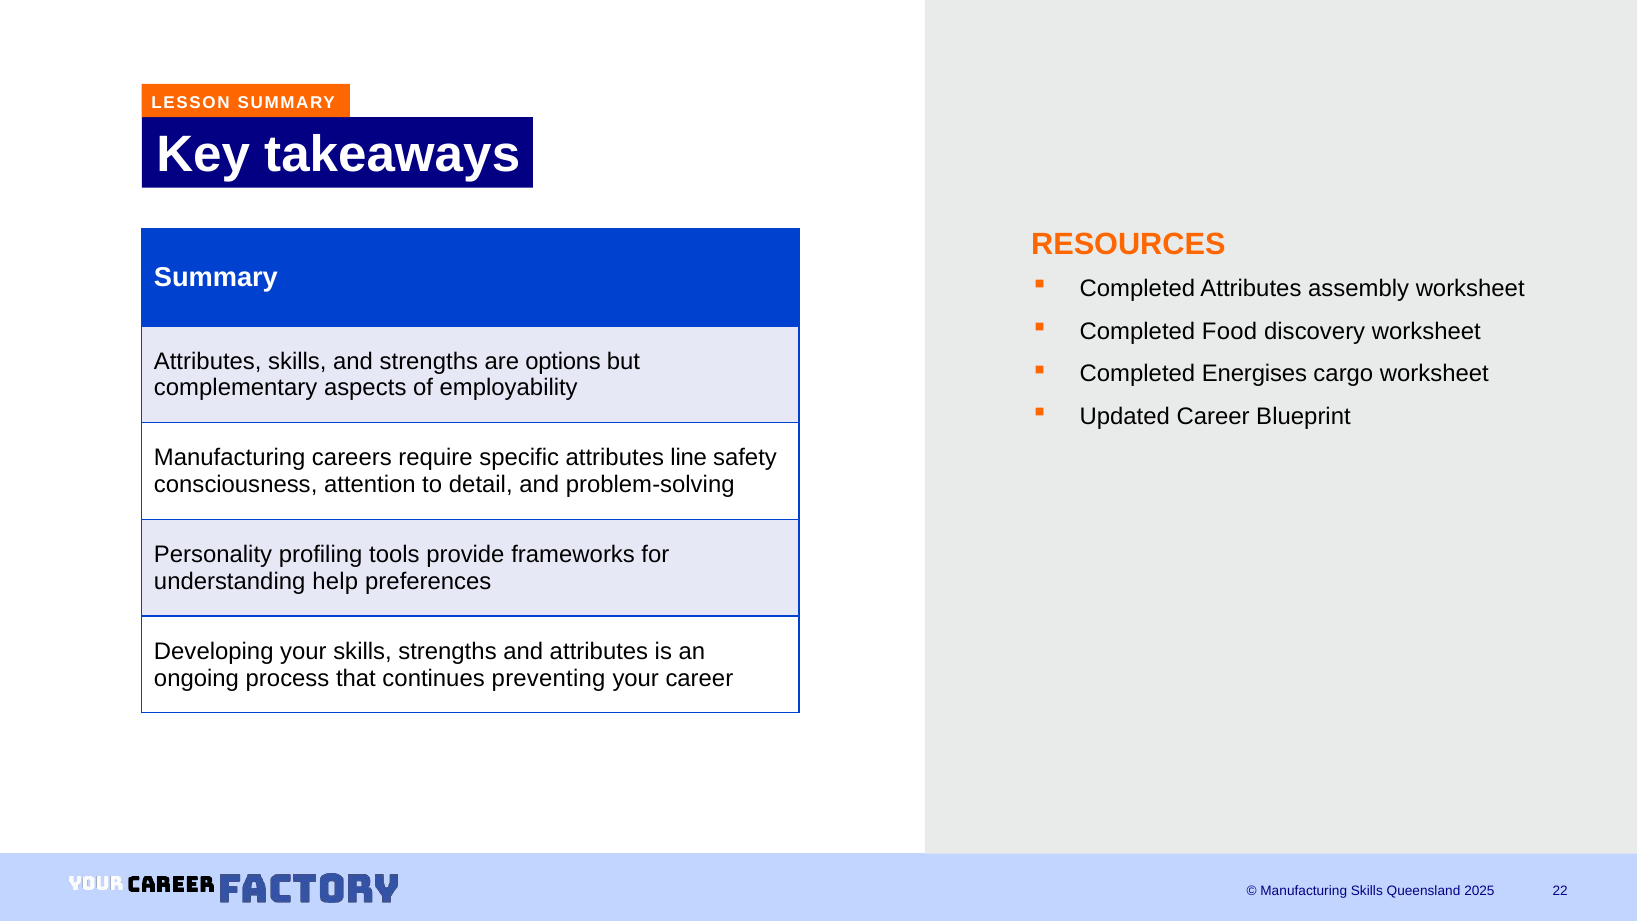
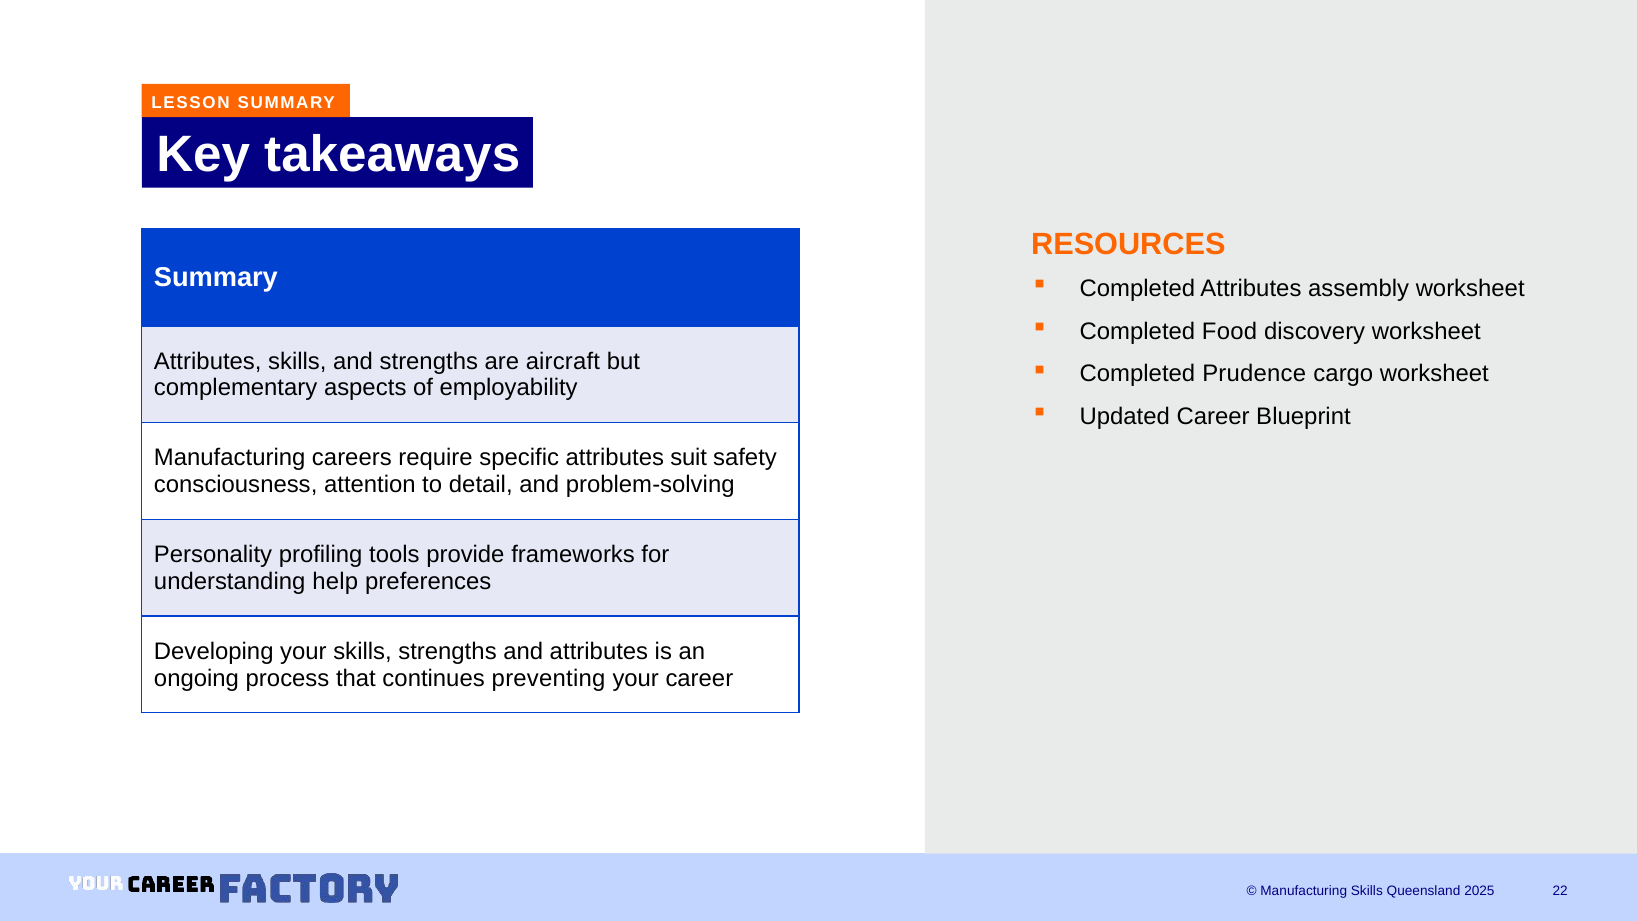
options: options -> aircraft
Energises: Energises -> Prudence
line: line -> suit
